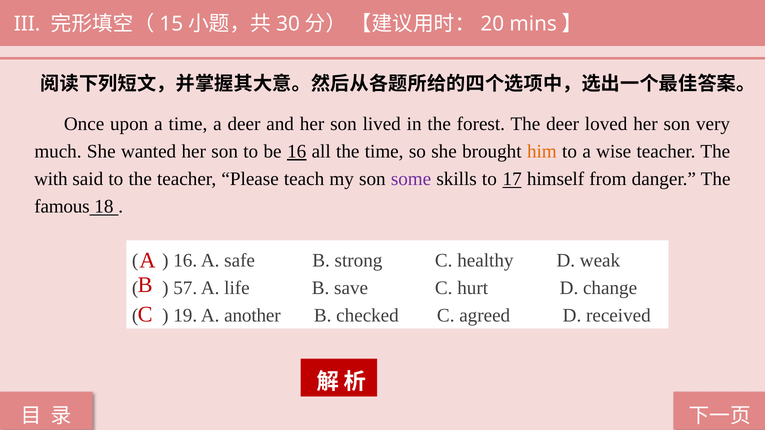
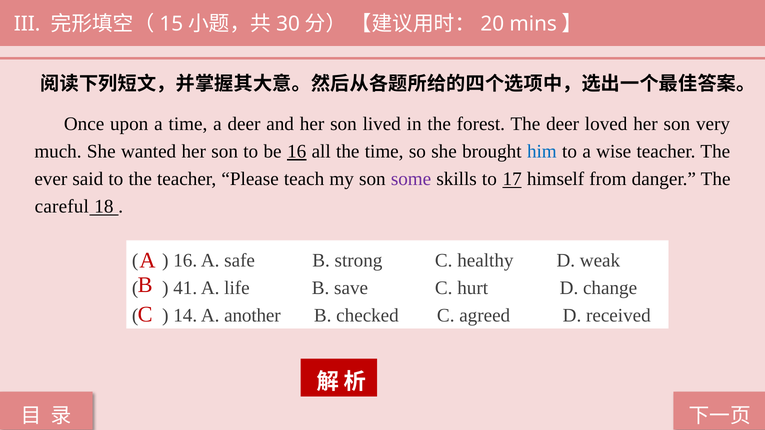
him colour: orange -> blue
with: with -> ever
famous: famous -> careful
57: 57 -> 41
19: 19 -> 14
